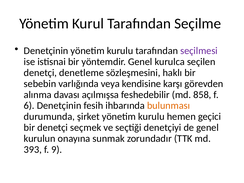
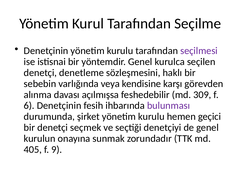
858: 858 -> 309
bulunması colour: orange -> purple
393: 393 -> 405
